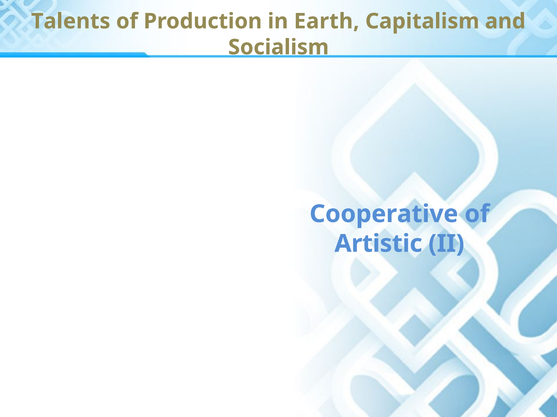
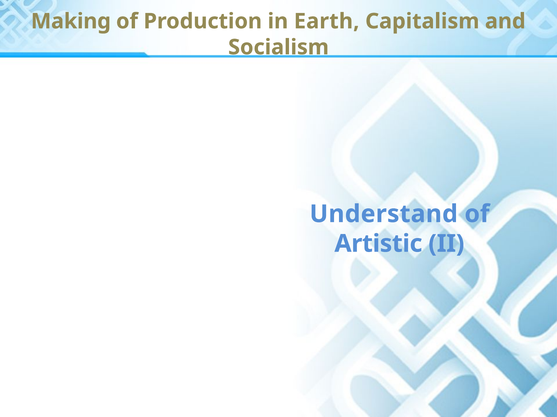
Talents: Talents -> Making
Cooperative: Cooperative -> Understand
